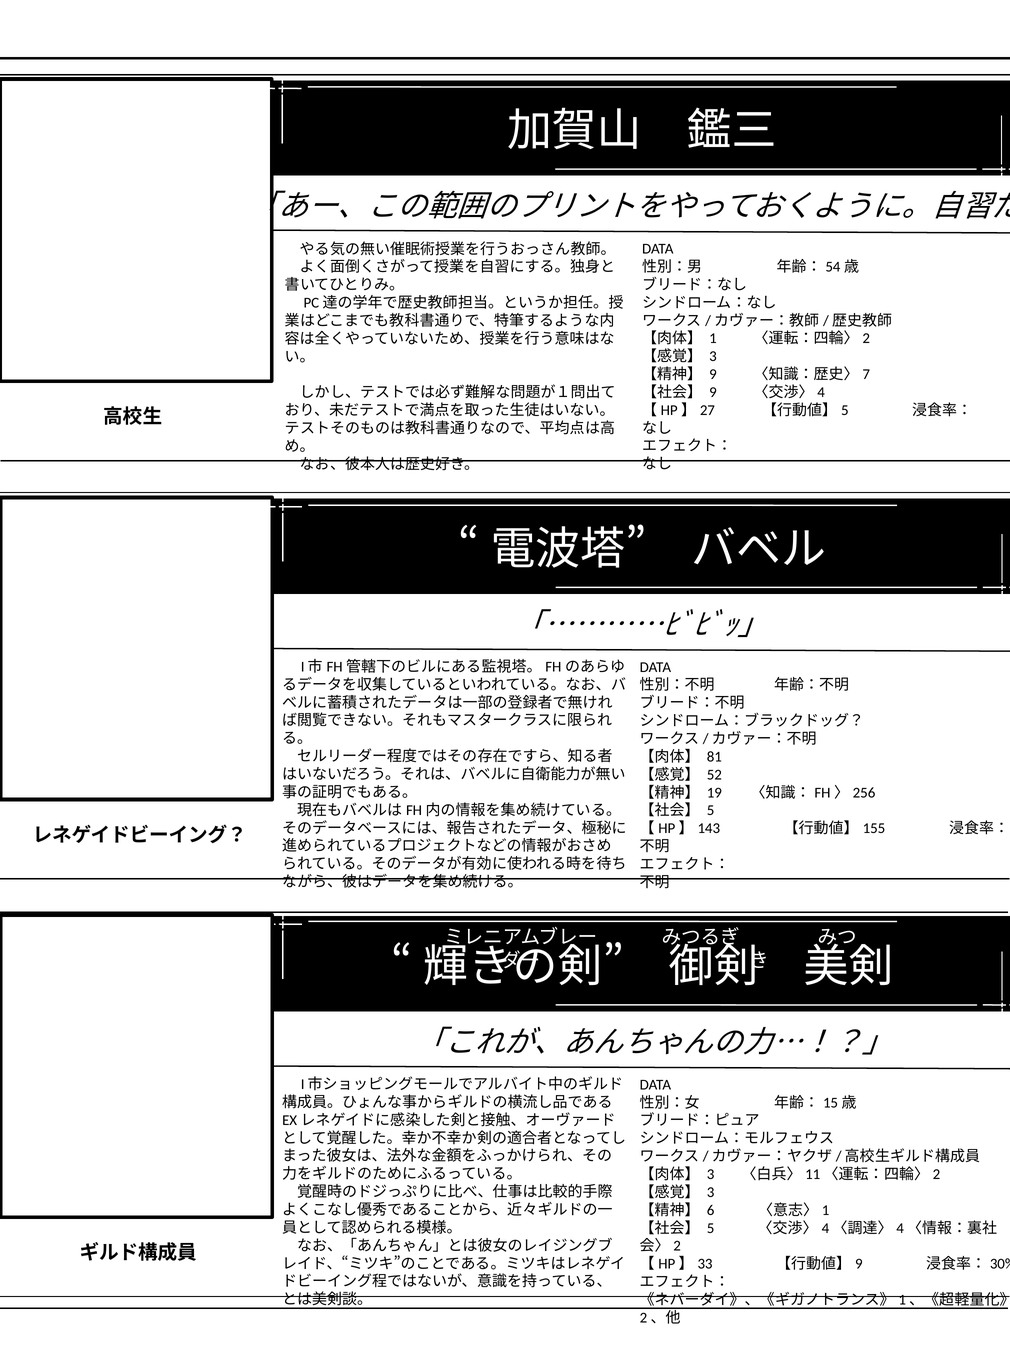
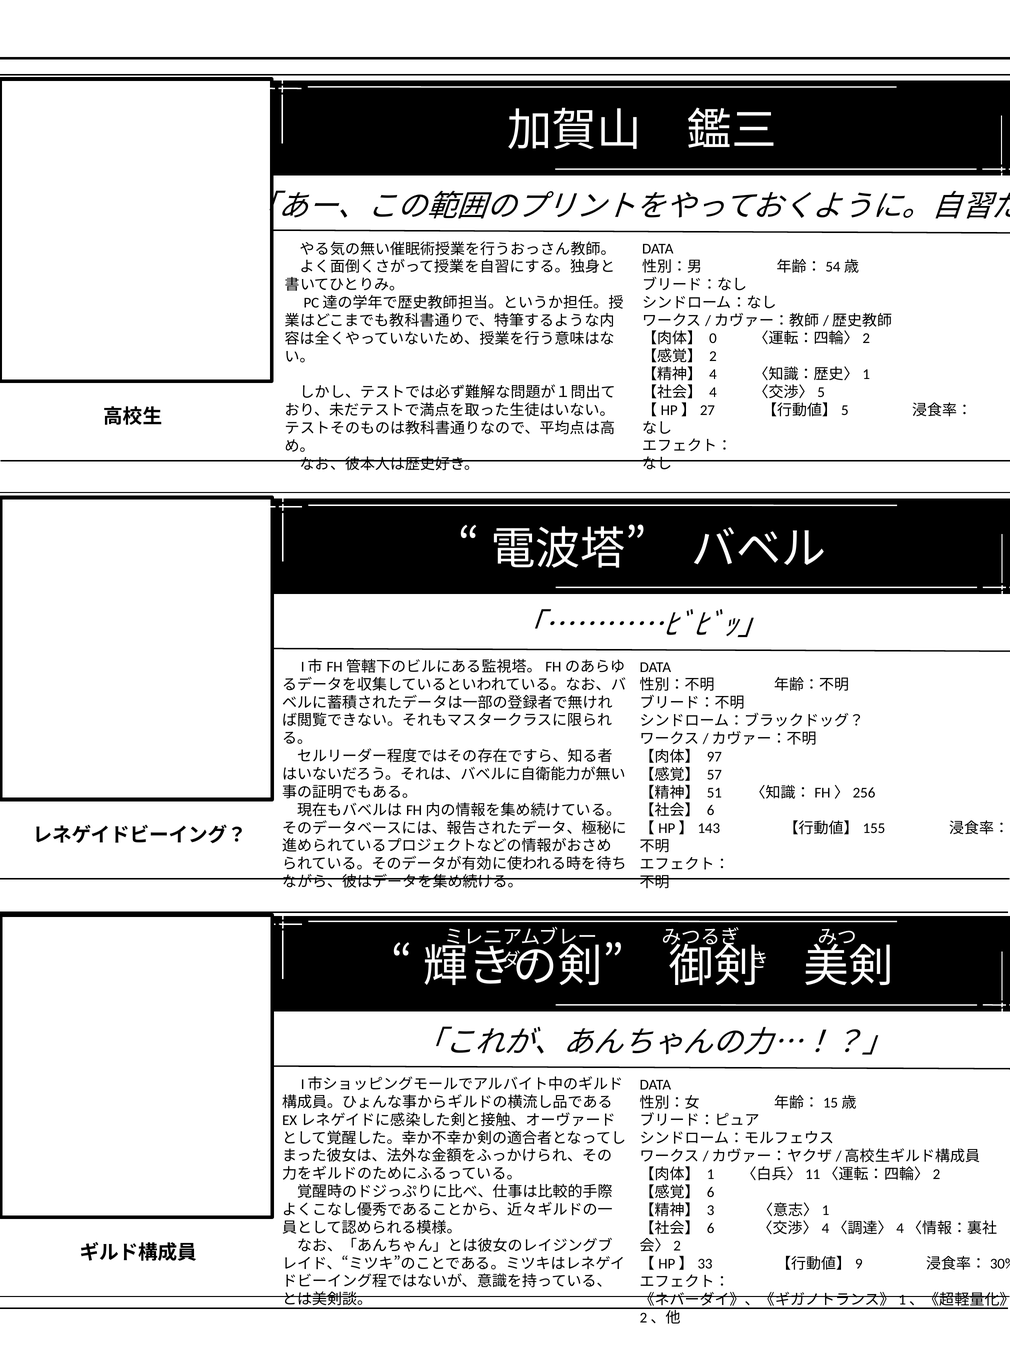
1: 1 -> 0
3 at (713, 356): 3 -> 2
9 at (713, 374): 9 -> 4
7 at (866, 374): 7 -> 1
9 at (713, 392): 9 -> 4
4 at (821, 392): 4 -> 5
81: 81 -> 97
52: 52 -> 57
19: 19 -> 51
5 at (711, 810): 5 -> 6
3 at (711, 1174): 3 -> 1
3 at (711, 1192): 3 -> 6
6: 6 -> 3
5 at (711, 1228): 5 -> 6
